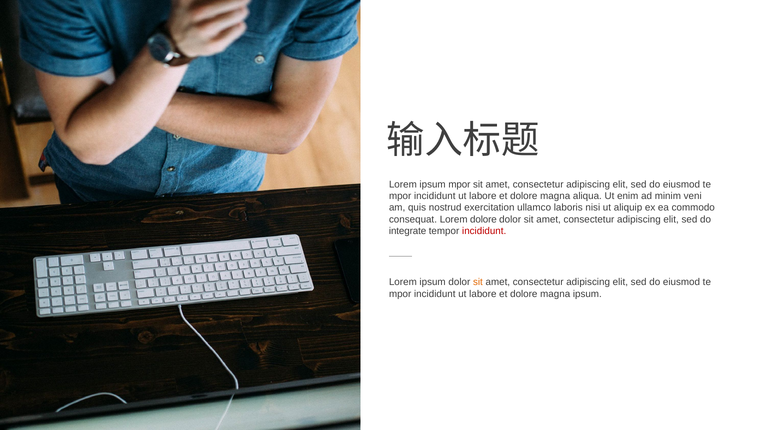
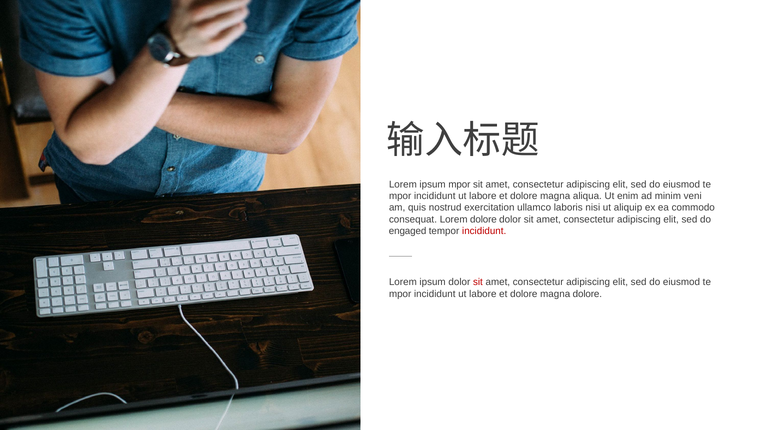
integrate: integrate -> engaged
sit at (478, 282) colour: orange -> red
magna ipsum: ipsum -> dolore
